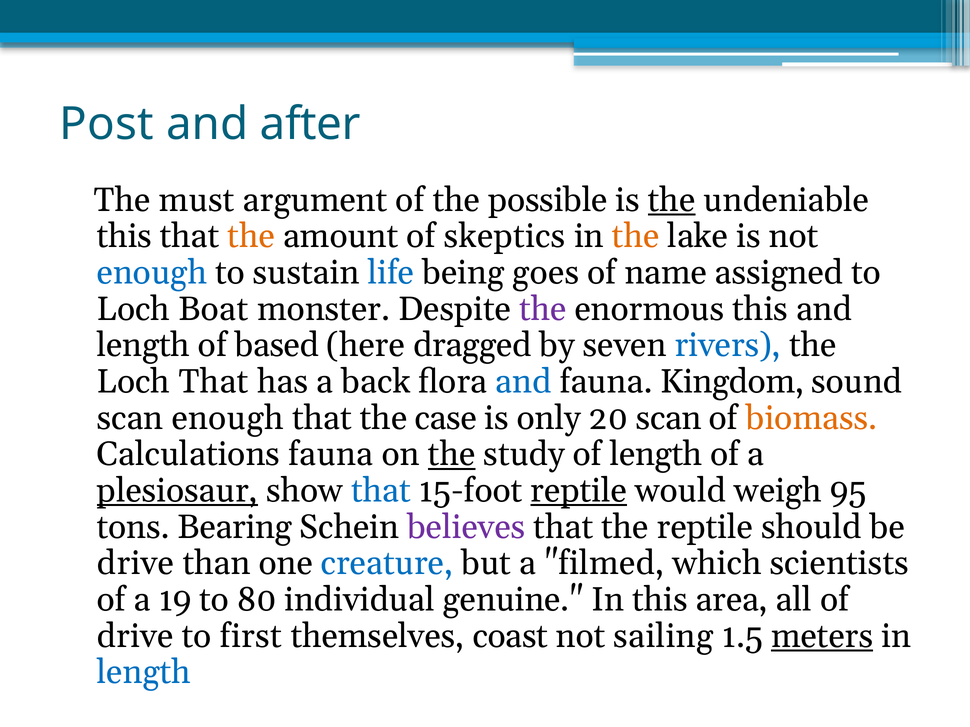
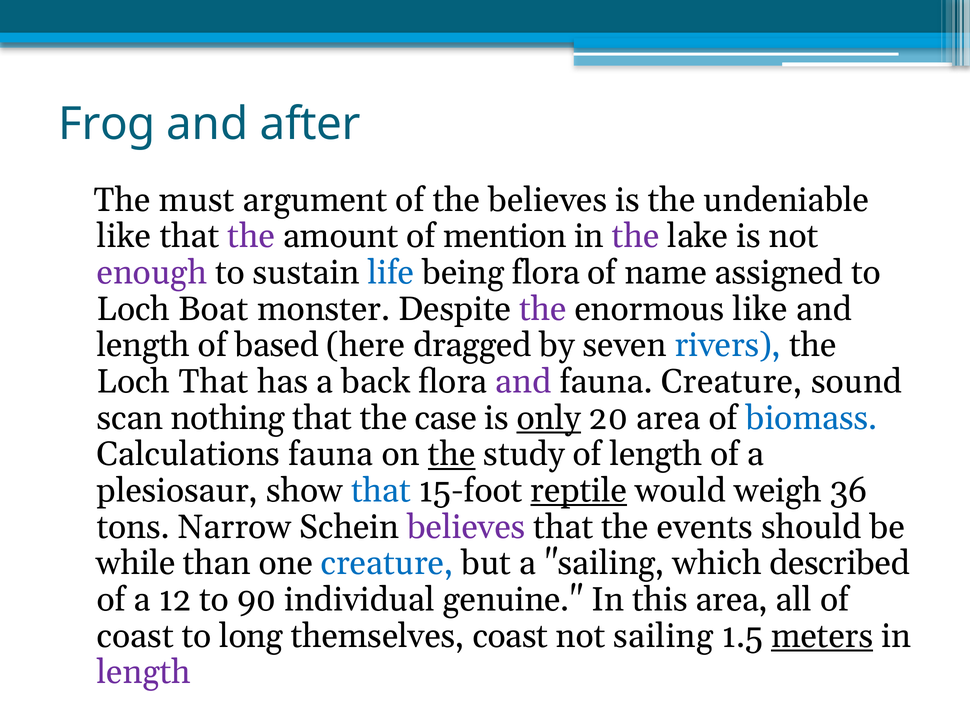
Post: Post -> Frog
the possible: possible -> believes
the at (672, 200) underline: present -> none
this at (124, 236): this -> like
the at (251, 236) colour: orange -> purple
skeptics: skeptics -> mention
the at (636, 236) colour: orange -> purple
enough at (152, 273) colour: blue -> purple
being goes: goes -> flora
enormous this: this -> like
and at (523, 382) colour: blue -> purple
fauna Kingdom: Kingdom -> Creature
scan enough: enough -> nothing
only underline: none -> present
20 scan: scan -> area
biomass colour: orange -> blue
plesiosaur underline: present -> none
95: 95 -> 36
Bearing: Bearing -> Narrow
the reptile: reptile -> events
drive at (136, 564): drive -> while
a filmed: filmed -> sailing
scientists: scientists -> described
19: 19 -> 12
80: 80 -> 90
drive at (135, 636): drive -> coast
first: first -> long
length at (144, 673) colour: blue -> purple
